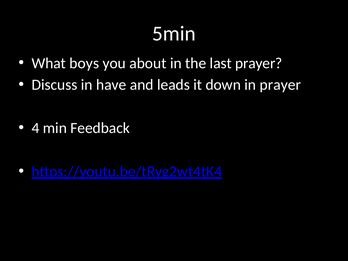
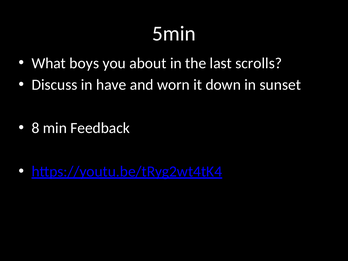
last prayer: prayer -> scrolls
leads: leads -> worn
in prayer: prayer -> sunset
4: 4 -> 8
